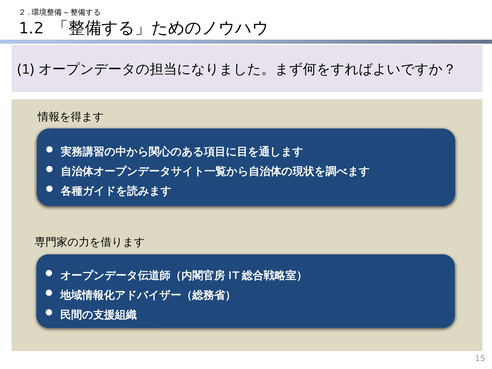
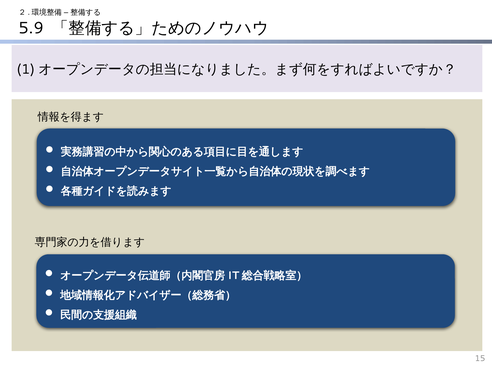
1.2: 1.2 -> 5.9
